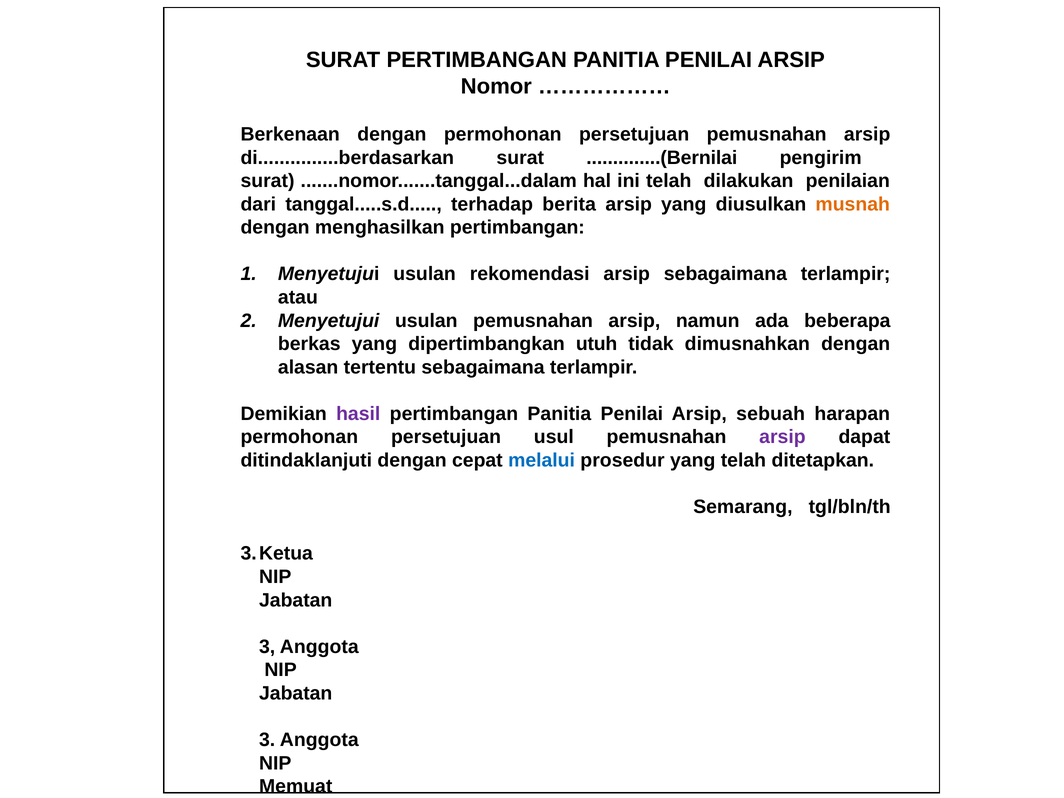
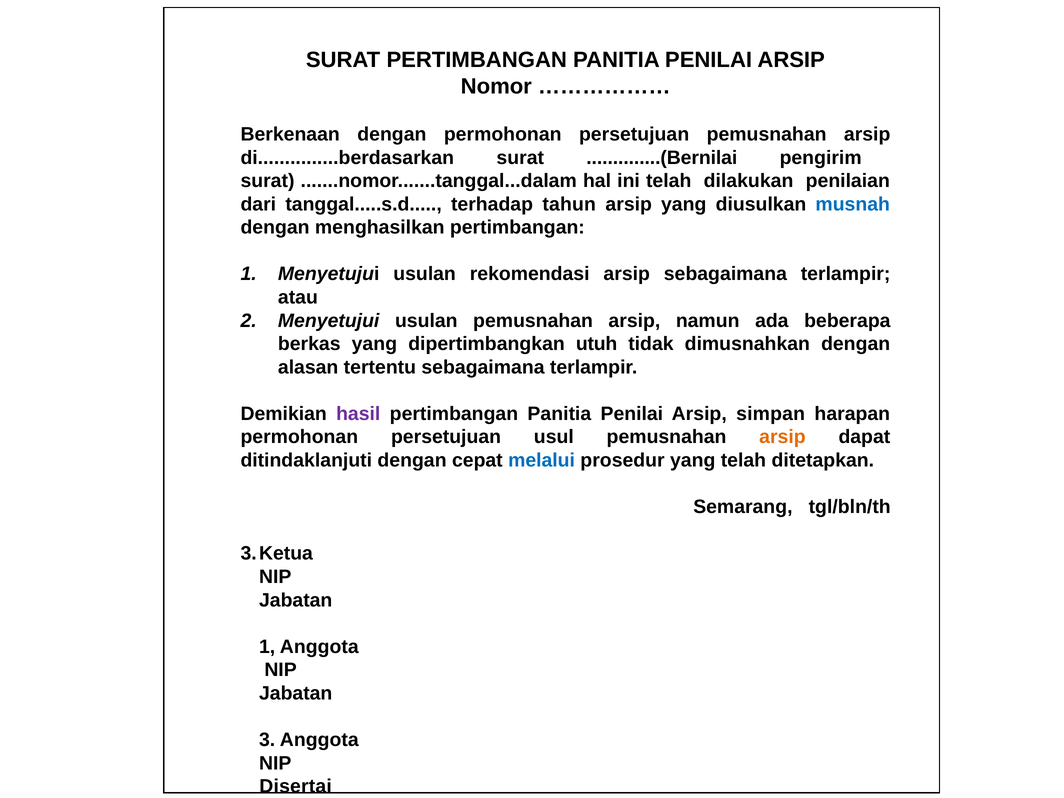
berita: berita -> tahun
musnah colour: orange -> blue
sebuah: sebuah -> simpan
arsip at (782, 437) colour: purple -> orange
3 at (267, 647): 3 -> 1
Memuat: Memuat -> Disertai
